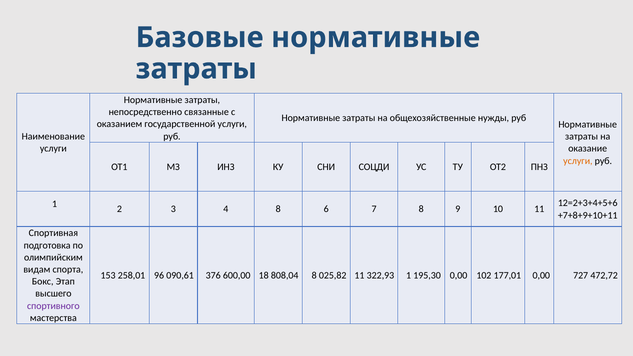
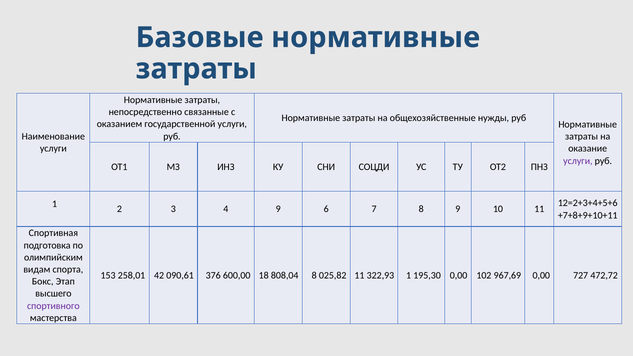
услуги at (578, 161) colour: orange -> purple
4 8: 8 -> 9
96: 96 -> 42
177,01: 177,01 -> 967,69
